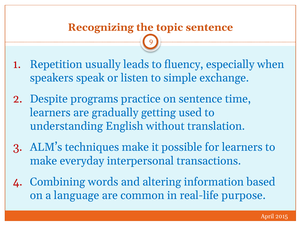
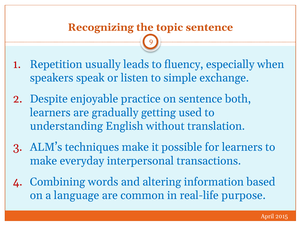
programs: programs -> enjoyable
time: time -> both
